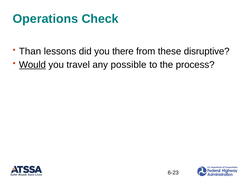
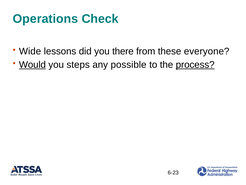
Than: Than -> Wide
disruptive: disruptive -> everyone
travel: travel -> steps
process underline: none -> present
